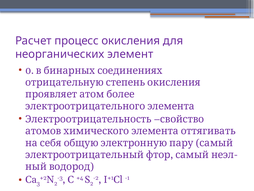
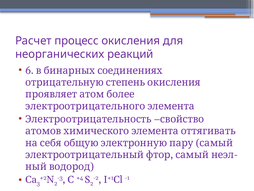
элемент: элемент -> реакций
0: 0 -> 6
